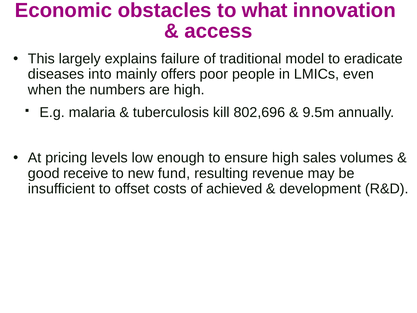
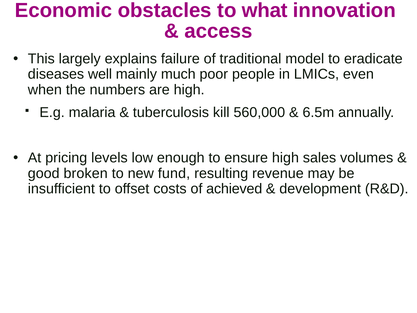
into: into -> well
offers: offers -> much
802,696: 802,696 -> 560,000
9.5m: 9.5m -> 6.5m
receive: receive -> broken
